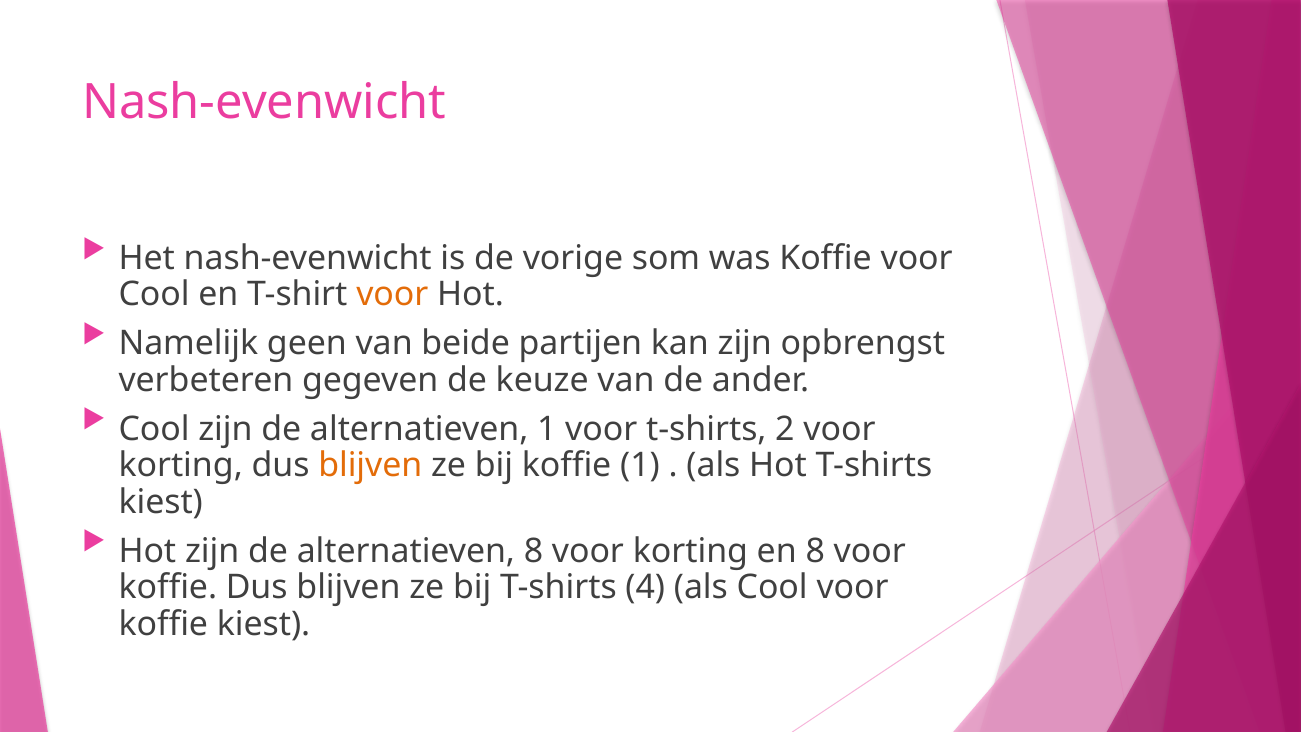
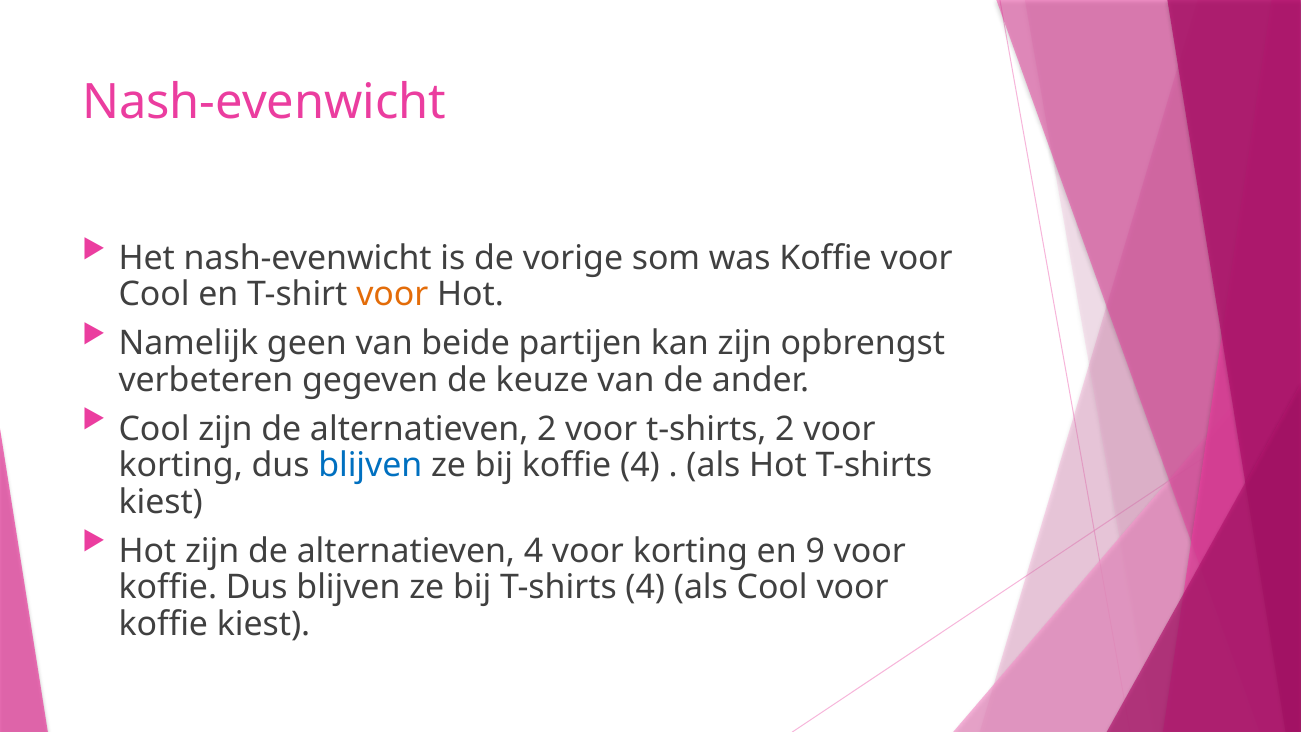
alternatieven 1: 1 -> 2
blijven at (370, 465) colour: orange -> blue
koffie 1: 1 -> 4
alternatieven 8: 8 -> 4
en 8: 8 -> 9
